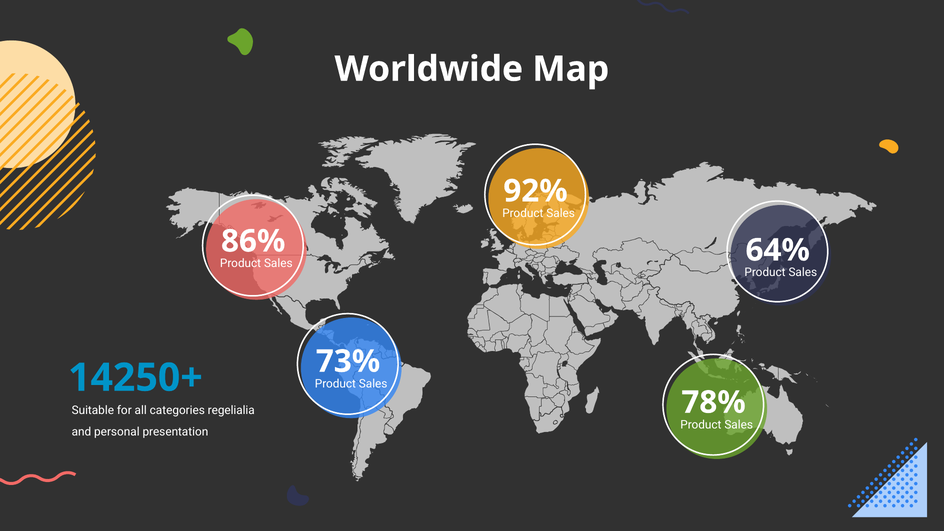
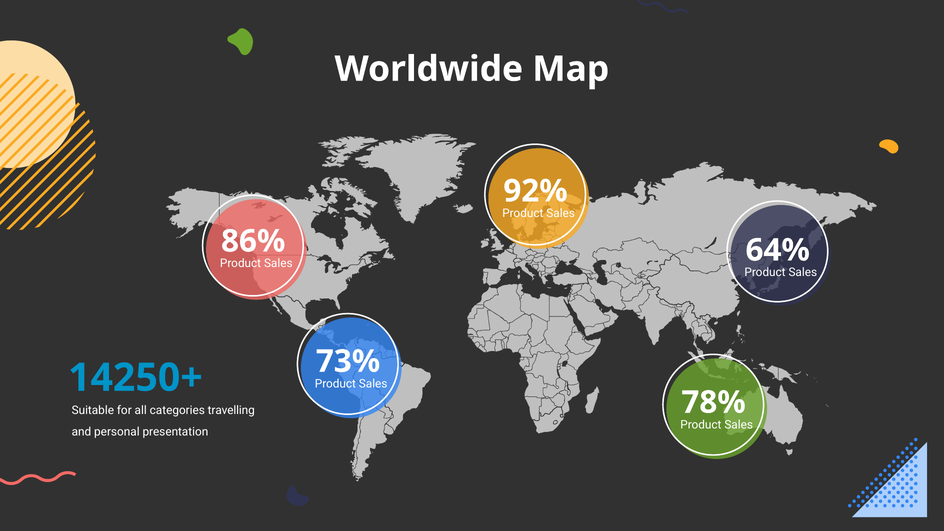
regelialia: regelialia -> travelling
